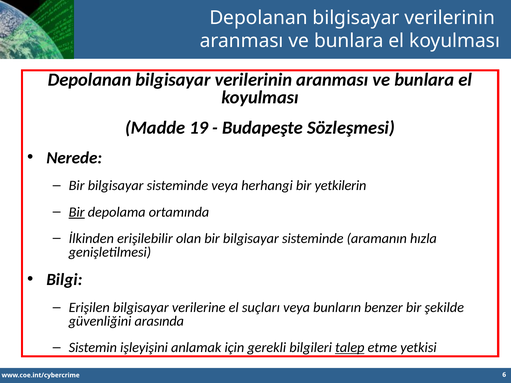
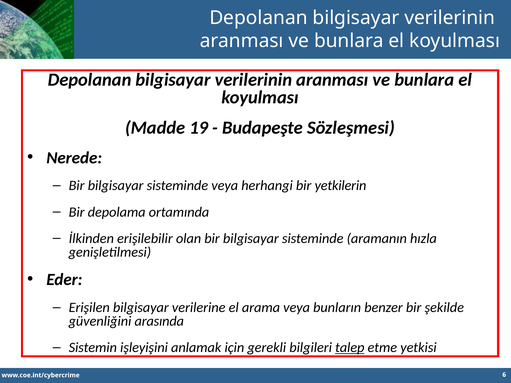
Bir at (77, 212) underline: present -> none
Bilgi: Bilgi -> Eder
suçları: suçları -> arama
